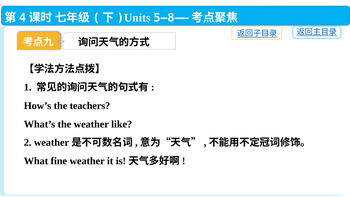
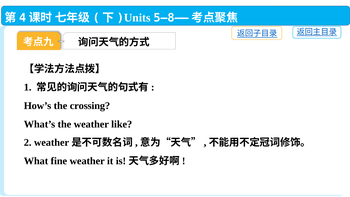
teachers: teachers -> crossing
